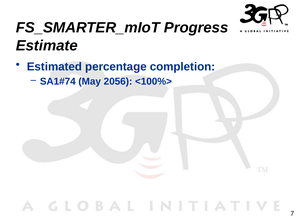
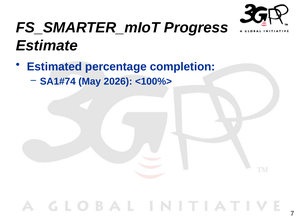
2056: 2056 -> 2026
